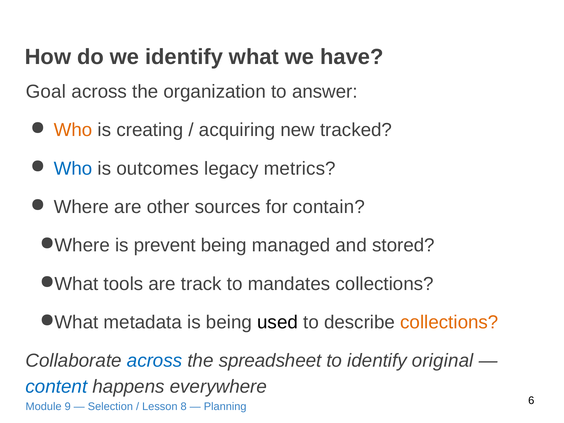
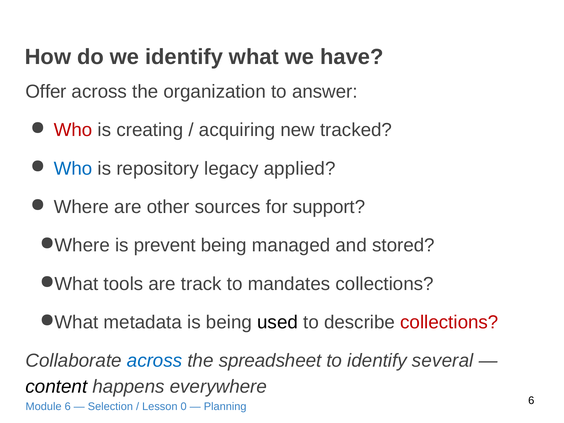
Goal: Goal -> Offer
Who at (73, 130) colour: orange -> red
outcomes: outcomes -> repository
metrics: metrics -> applied
contain: contain -> support
collections at (449, 322) colour: orange -> red
original: original -> several
content colour: blue -> black
Module 9: 9 -> 6
8: 8 -> 0
